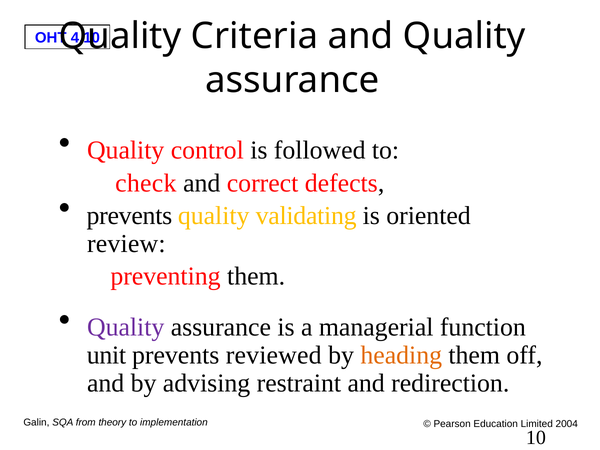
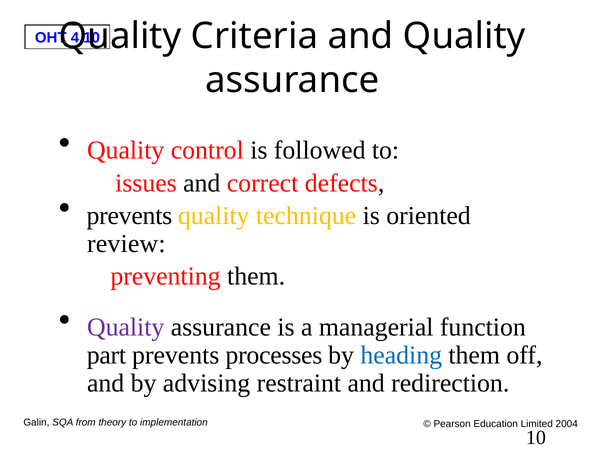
check: check -> issues
validating: validating -> technique
unit: unit -> part
reviewed: reviewed -> processes
heading colour: orange -> blue
